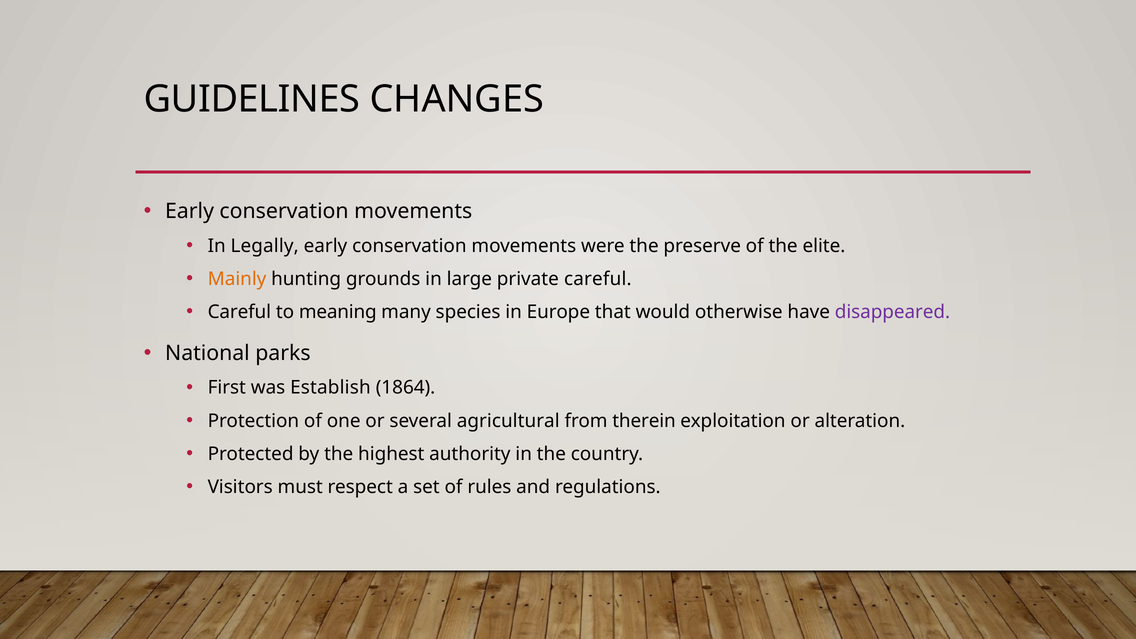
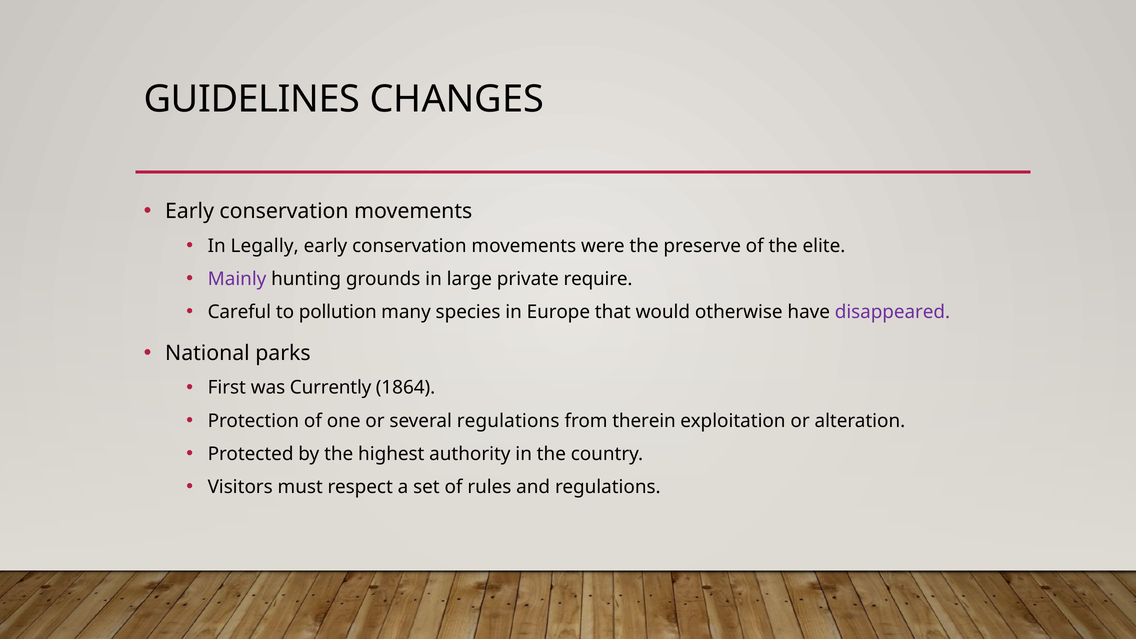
Mainly colour: orange -> purple
private careful: careful -> require
meaning: meaning -> pollution
Establish: Establish -> Currently
several agricultural: agricultural -> regulations
